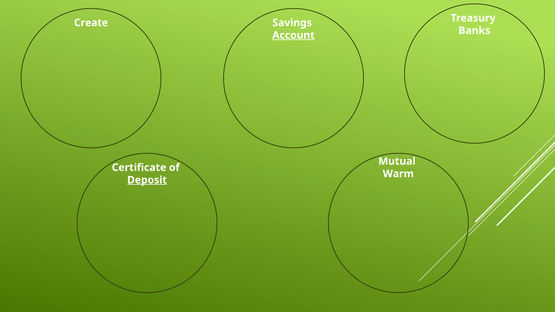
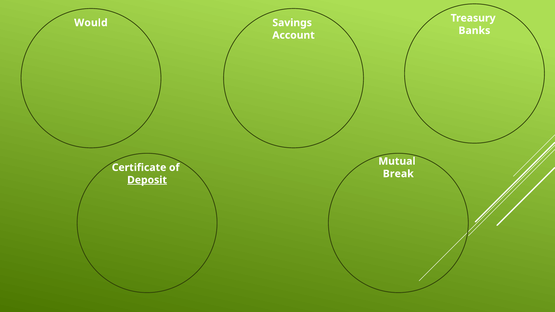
Create: Create -> Would
Account underline: present -> none
Warm: Warm -> Break
